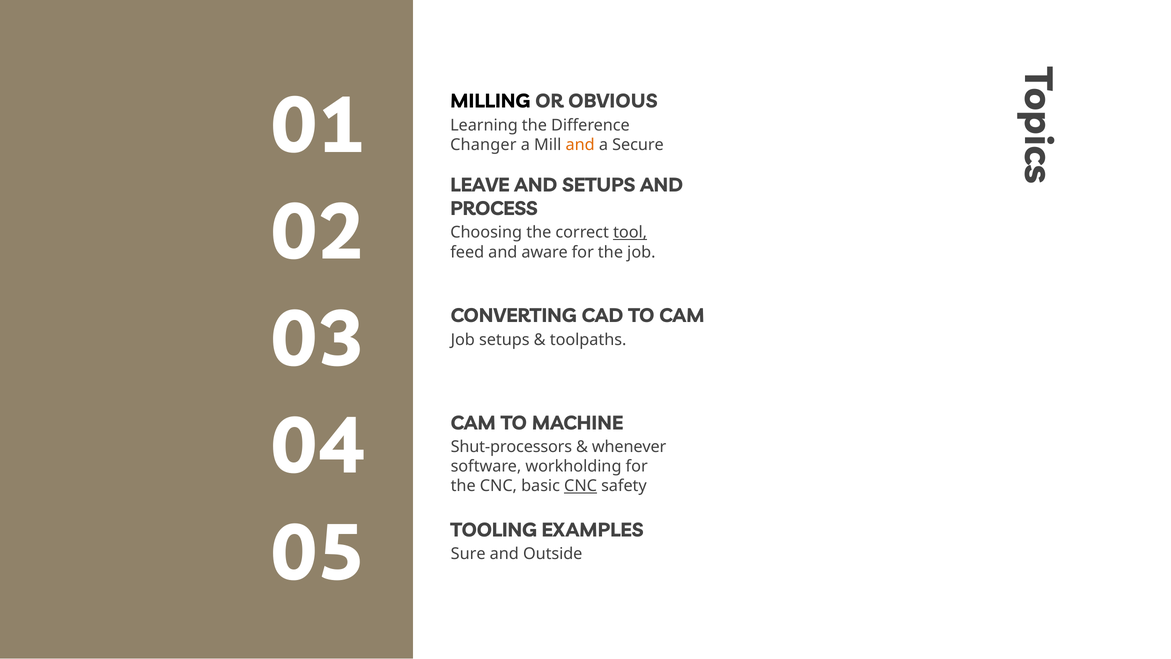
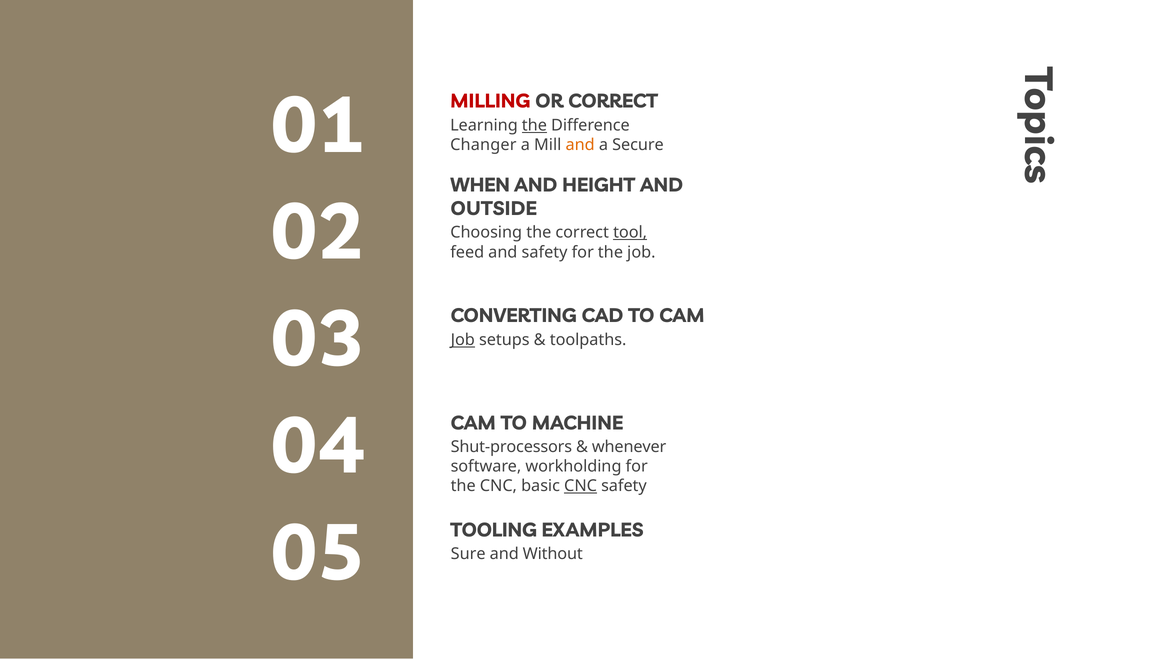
MILLING colour: black -> red
OR OBVIOUS: OBVIOUS -> CORRECT
the at (534, 125) underline: none -> present
LEAVE: LEAVE -> WHEN
AND SETUPS: SETUPS -> HEIGHT
PROCESS: PROCESS -> OUTSIDE
and aware: aware -> safety
Job at (463, 340) underline: none -> present
Outside: Outside -> Without
